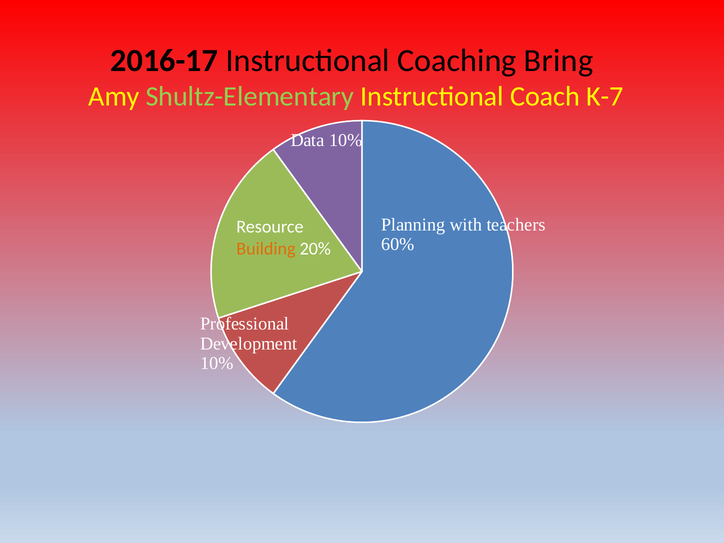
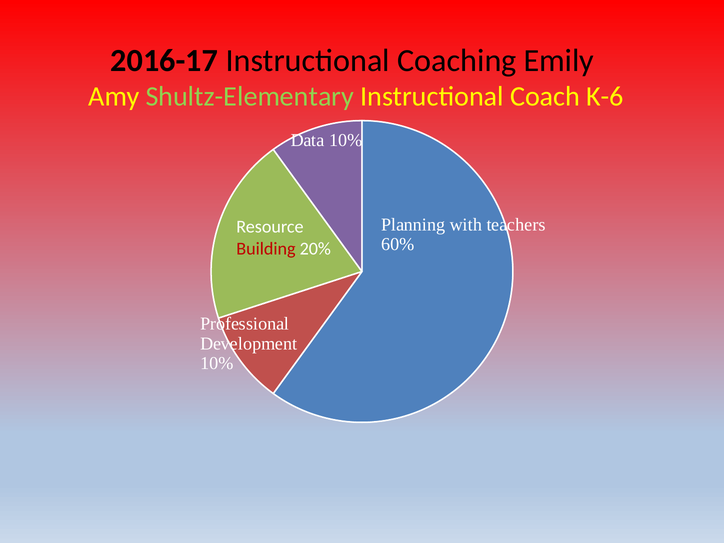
Bring: Bring -> Emily
K-7: K-7 -> K-6
Building colour: orange -> red
